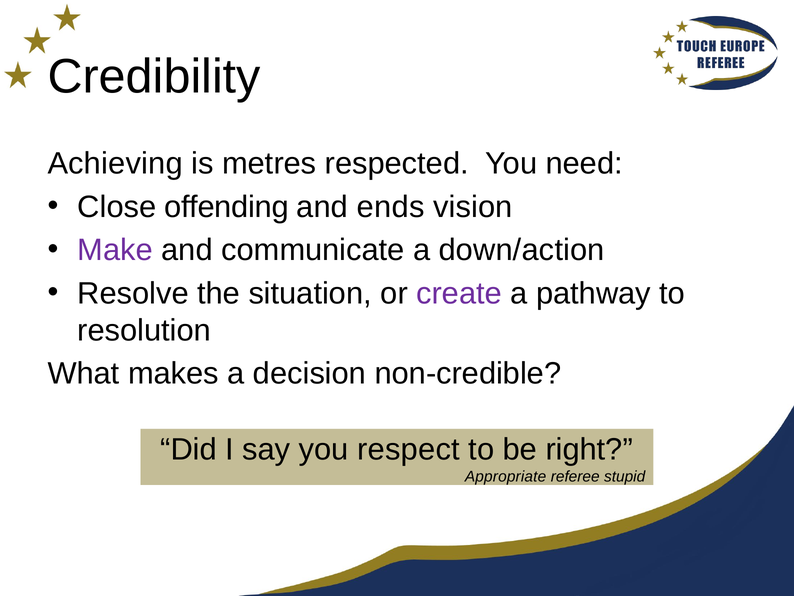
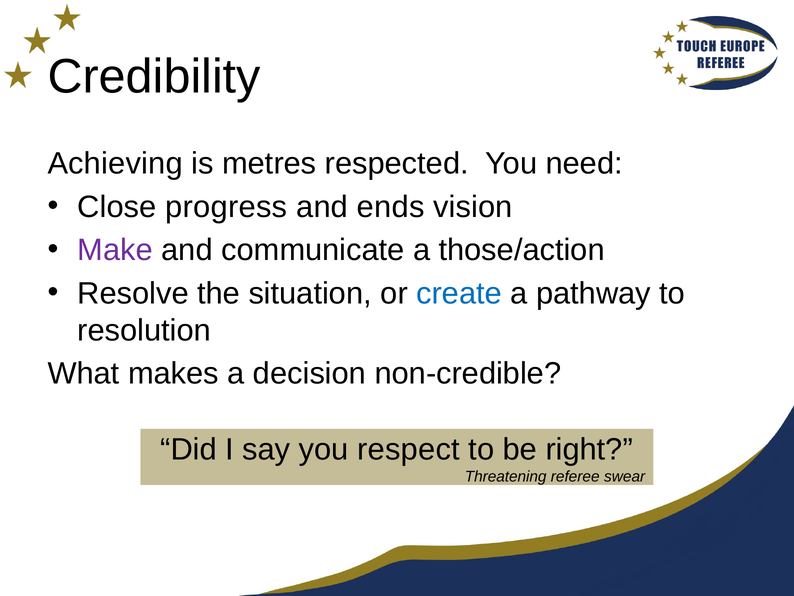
offending: offending -> progress
down/action: down/action -> those/action
create colour: purple -> blue
Appropriate: Appropriate -> Threatening
stupid: stupid -> swear
